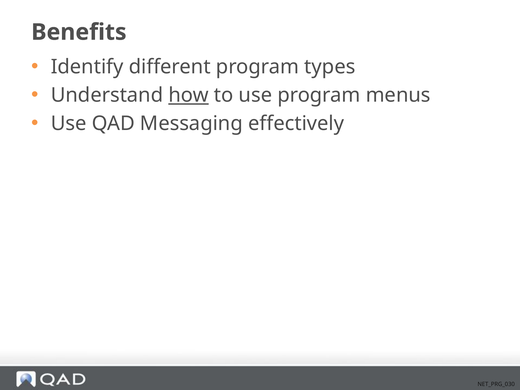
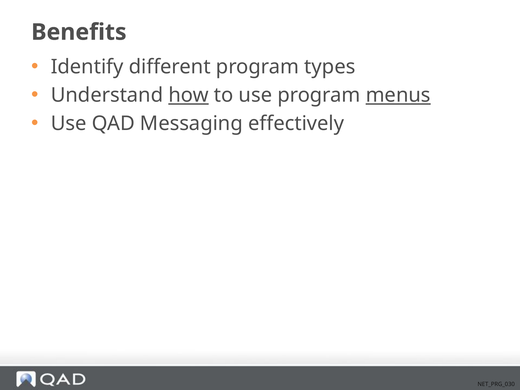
menus underline: none -> present
